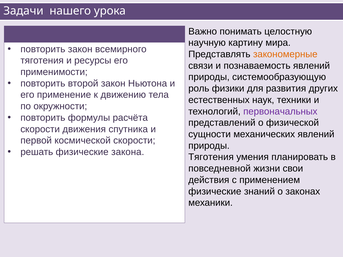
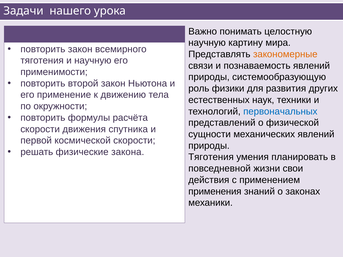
и ресурсы: ресурсы -> научную
первоначальных colour: purple -> blue
физические at (215, 192): физические -> применения
